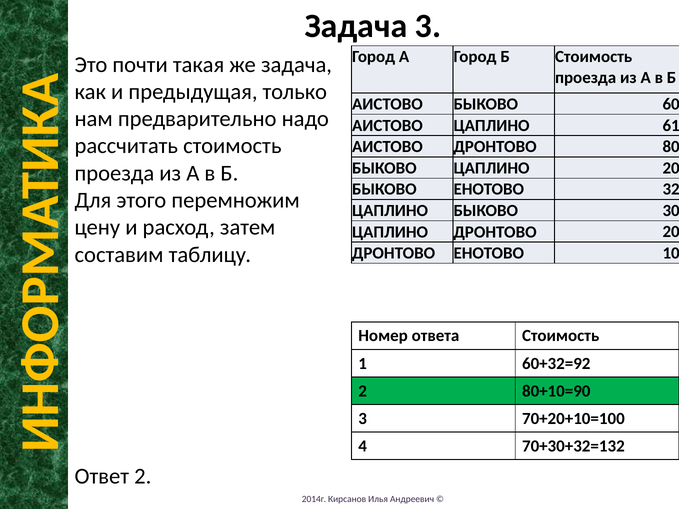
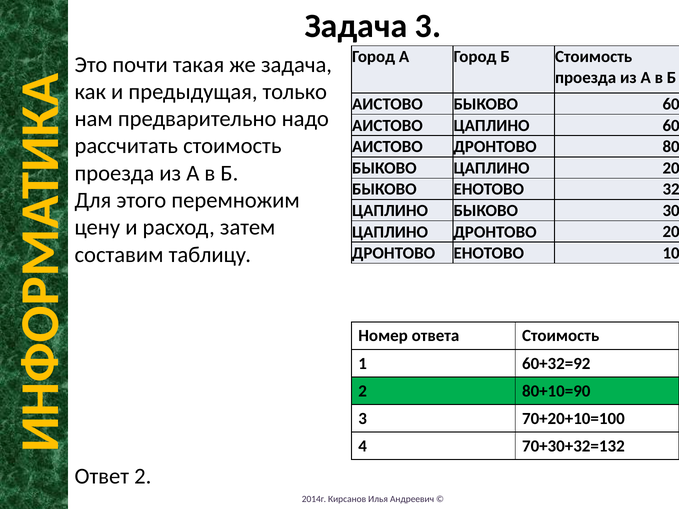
ЦАПЛИНО 61: 61 -> 60
